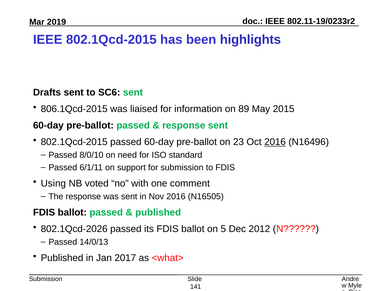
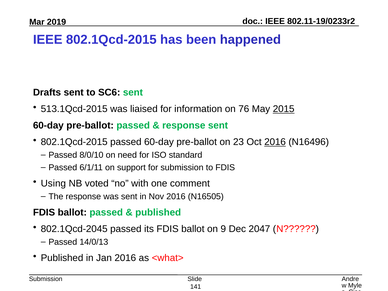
highlights: highlights -> happened
806.1Qcd-2015: 806.1Qcd-2015 -> 513.1Qcd-2015
89: 89 -> 76
2015 underline: none -> present
802.1Qcd-2026: 802.1Qcd-2026 -> 802.1Qcd-2045
5: 5 -> 9
2012: 2012 -> 2047
Jan 2017: 2017 -> 2016
